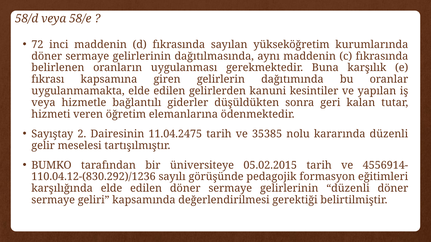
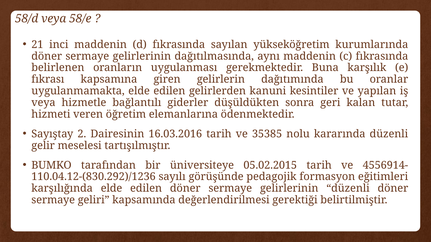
72: 72 -> 21
11.04.2475: 11.04.2475 -> 16.03.2016
